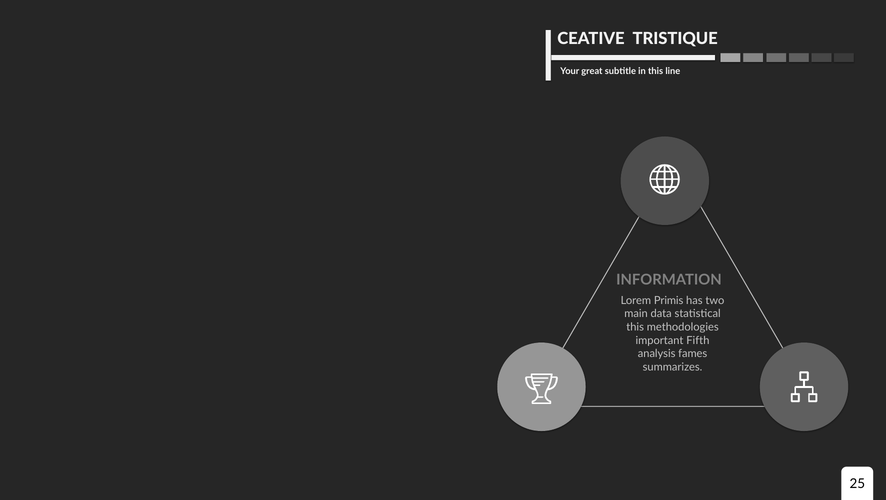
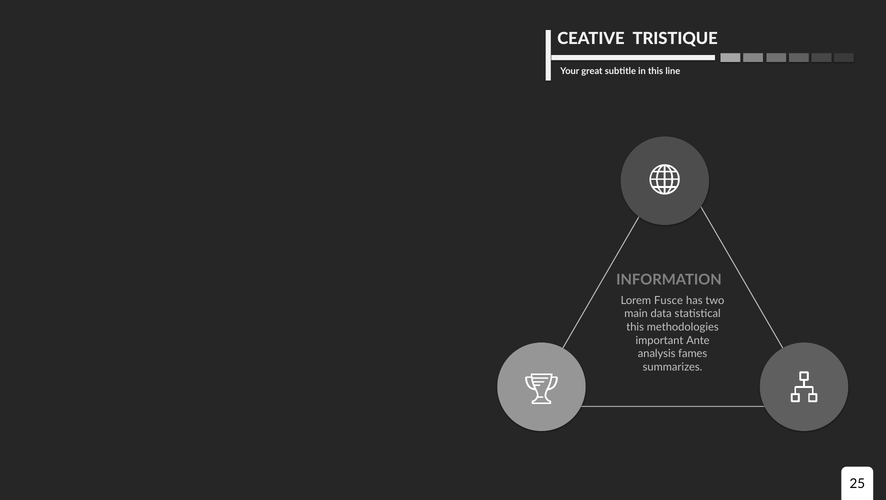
Primis: Primis -> Fusce
Fifth: Fifth -> Ante
